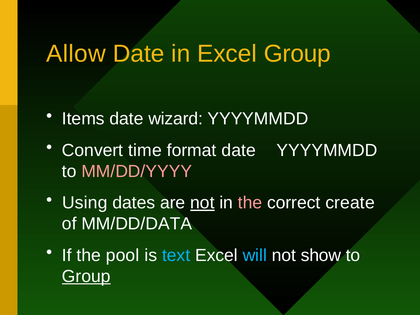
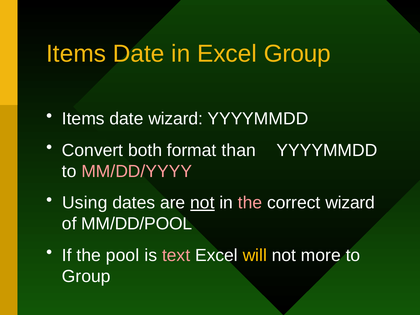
Allow at (76, 54): Allow -> Items
time: time -> both
format date: date -> than
correct create: create -> wizard
MM/DD/DATA: MM/DD/DATA -> MM/DD/POOL
text colour: light blue -> pink
will colour: light blue -> yellow
show: show -> more
Group at (86, 276) underline: present -> none
